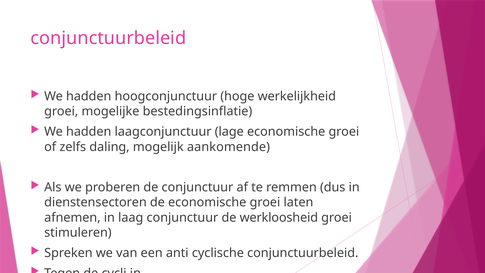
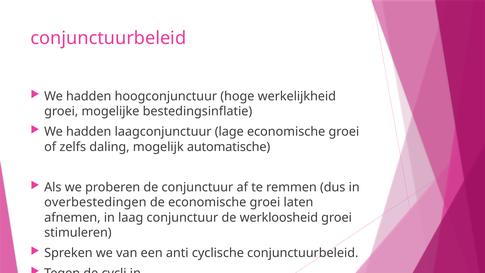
aankomende: aankomende -> automatische
dienstensectoren: dienstensectoren -> overbestedingen
